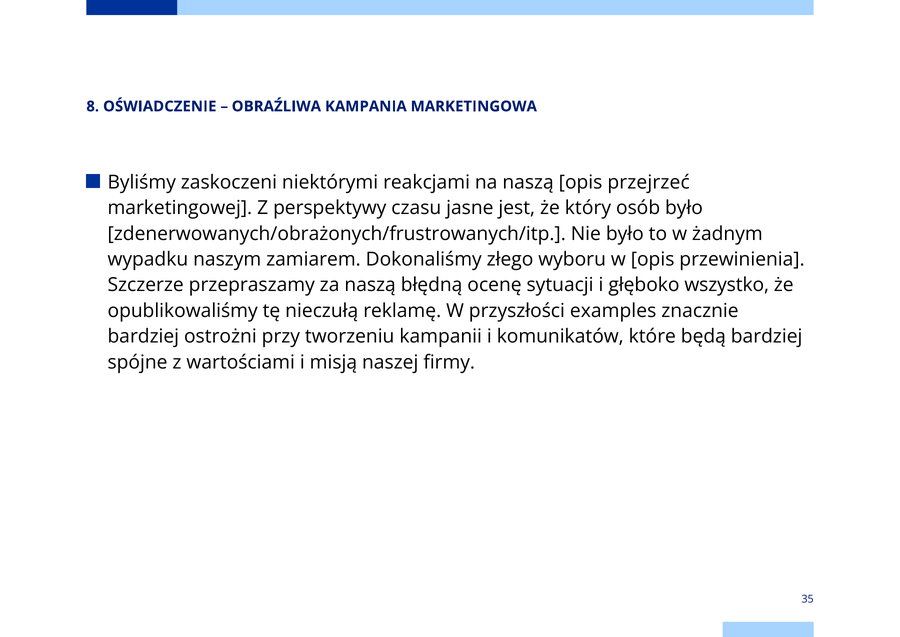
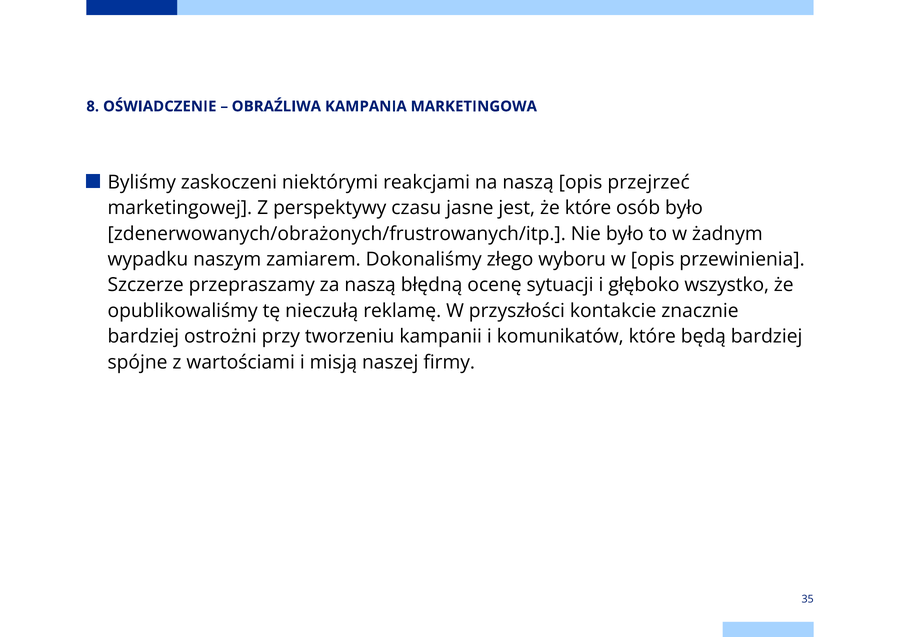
że który: który -> które
examples: examples -> kontakcie
